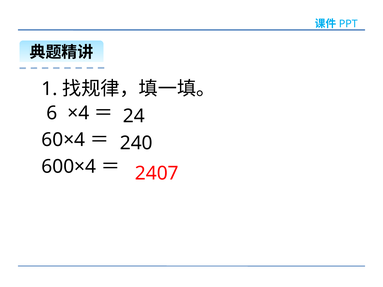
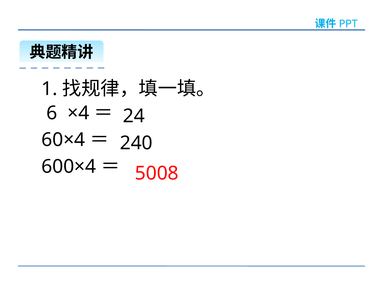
2407: 2407 -> 5008
